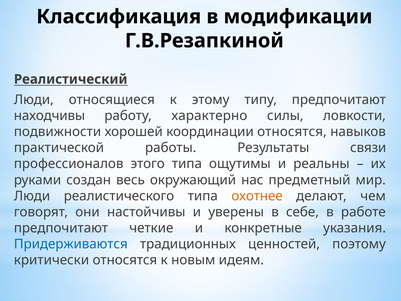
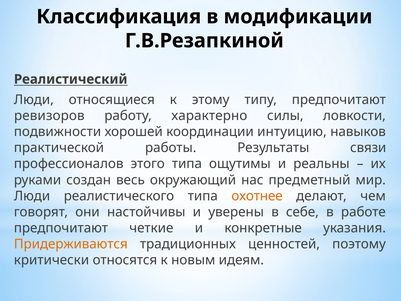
находчивы: находчивы -> ревизоров
координации относятся: относятся -> интуицию
Придерживаются colour: blue -> orange
